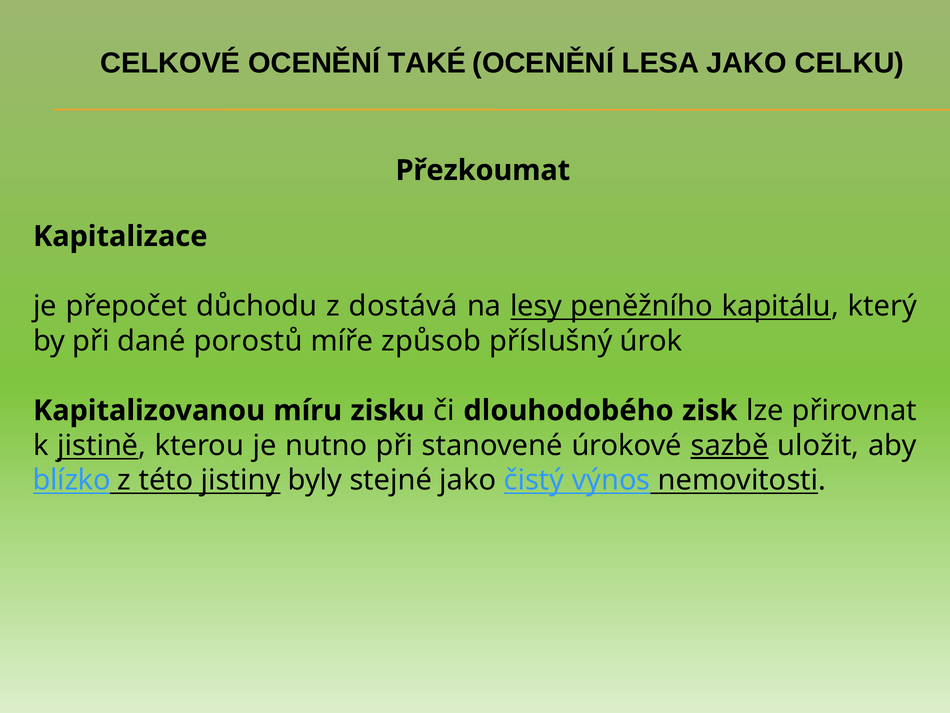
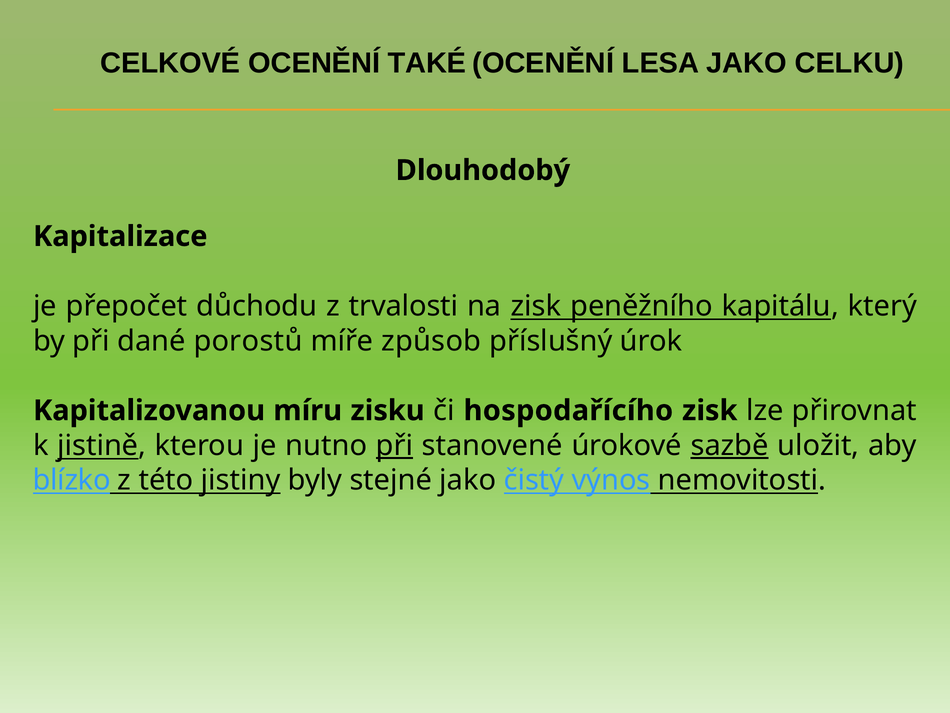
Přezkoumat: Přezkoumat -> Dlouhodobý
dostává: dostává -> trvalosti
na lesy: lesy -> zisk
dlouhodobého: dlouhodobého -> hospodařícího
při at (395, 445) underline: none -> present
